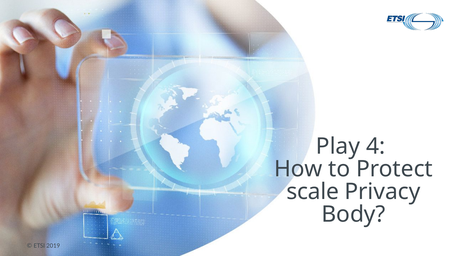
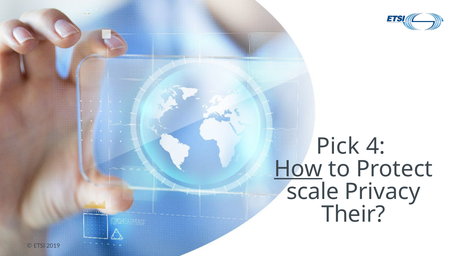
Play: Play -> Pick
How underline: none -> present
Body: Body -> Their
